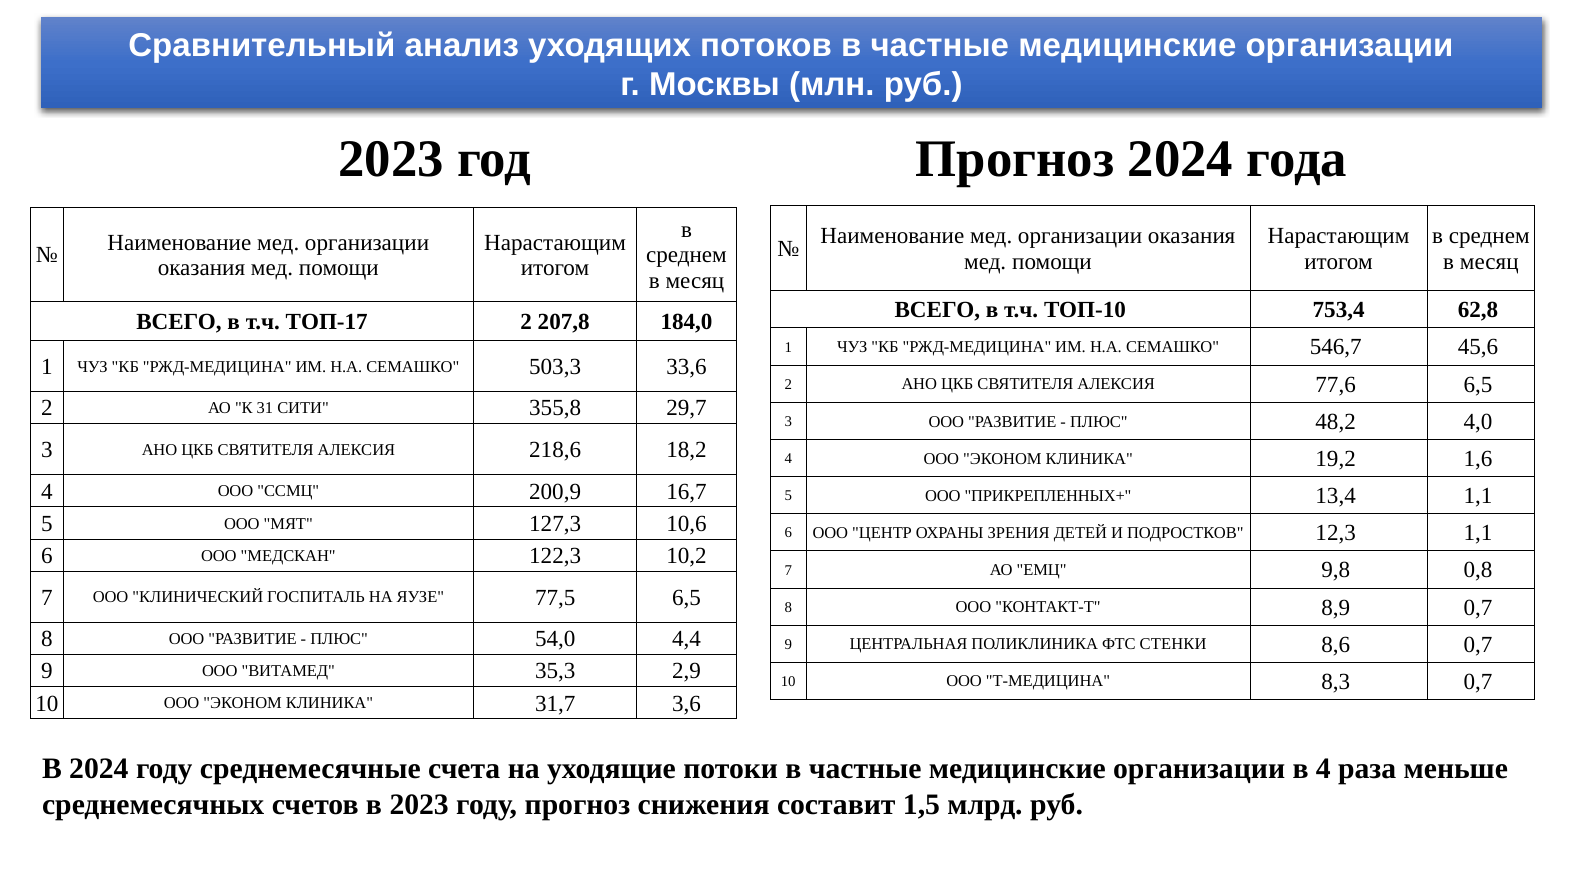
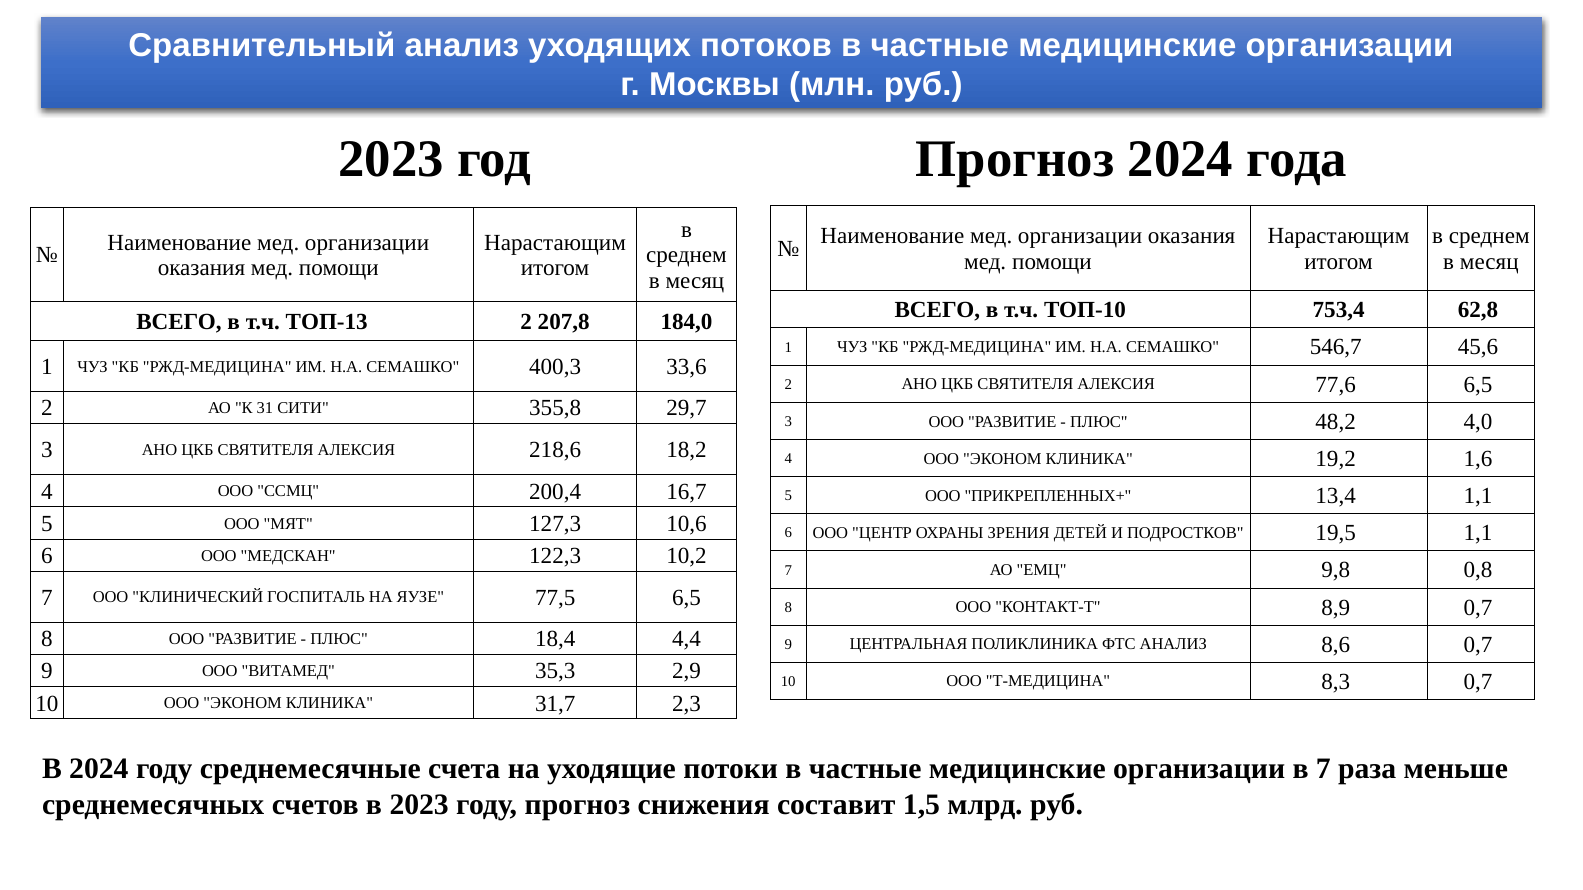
ТОП-17: ТОП-17 -> ТОП-13
503,3: 503,3 -> 400,3
200,9: 200,9 -> 200,4
12,3: 12,3 -> 19,5
54,0: 54,0 -> 18,4
ФТС СТЕНКИ: СТЕНКИ -> АНАЛИЗ
3,6: 3,6 -> 2,3
в 4: 4 -> 7
